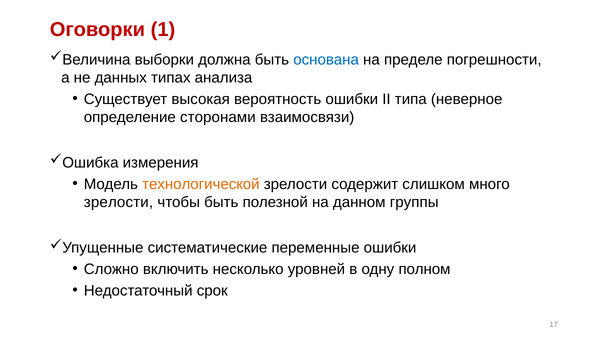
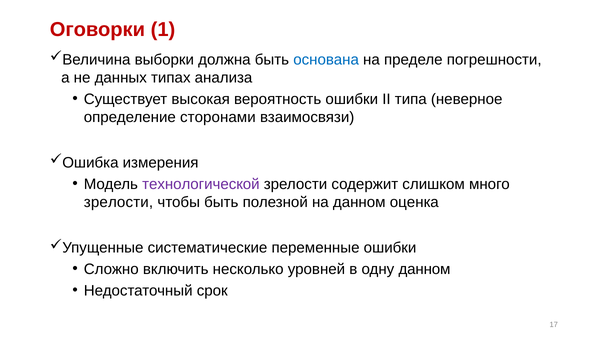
технологической colour: orange -> purple
группы: группы -> оценка
одну полном: полном -> данном
